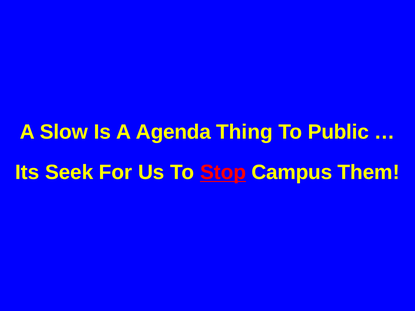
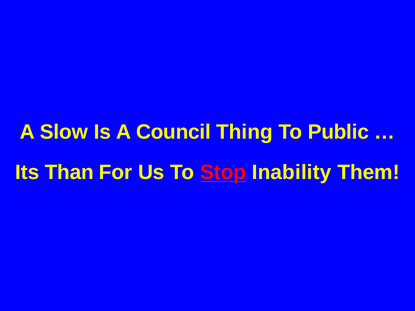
Agenda: Agenda -> Council
Seek: Seek -> Than
Campus: Campus -> Inability
